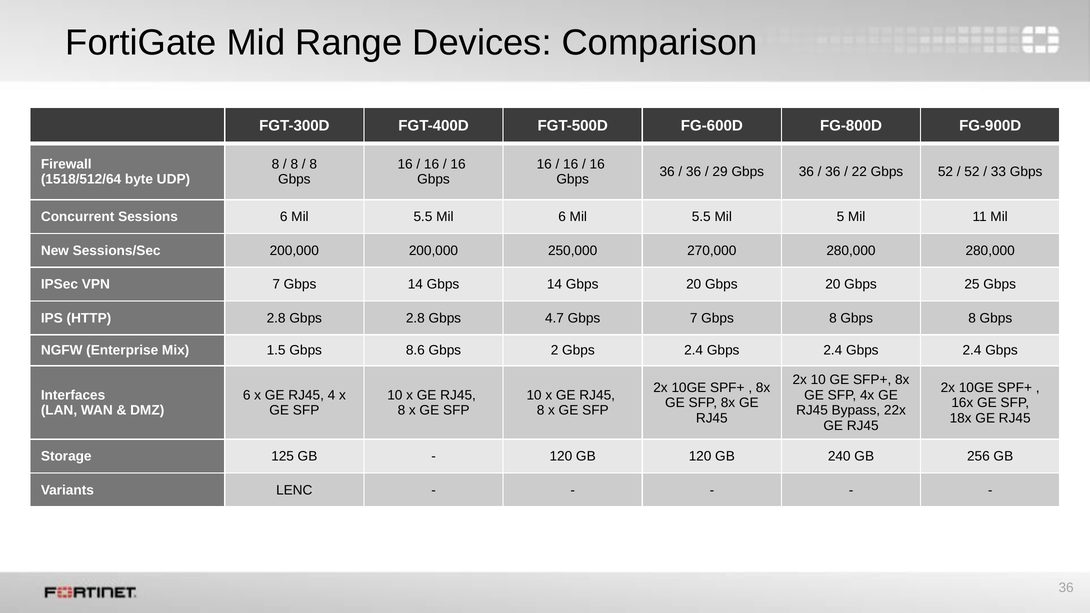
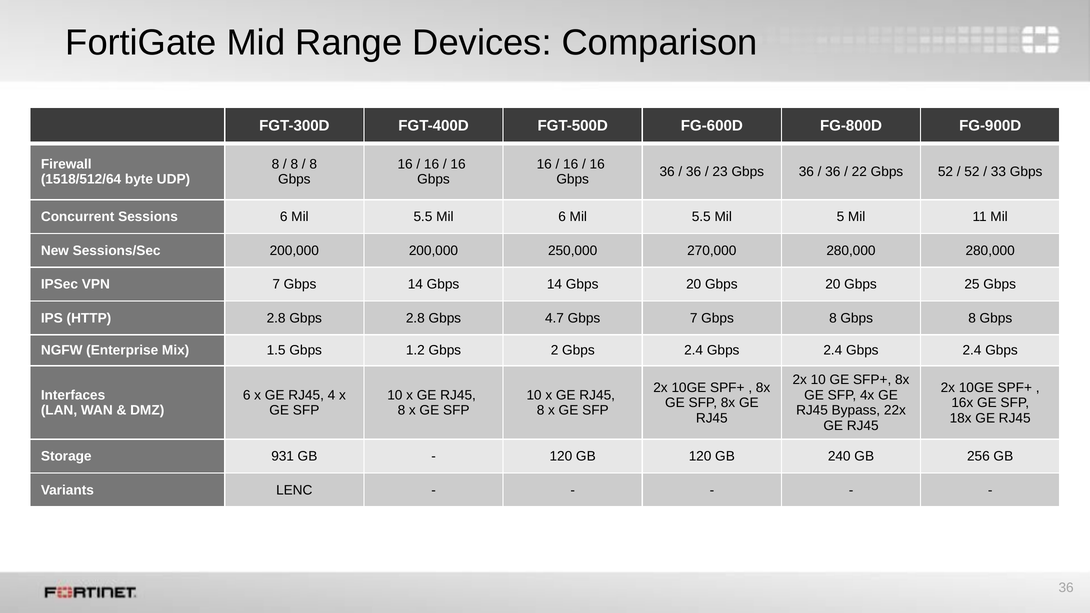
29: 29 -> 23
8.6: 8.6 -> 1.2
125: 125 -> 931
